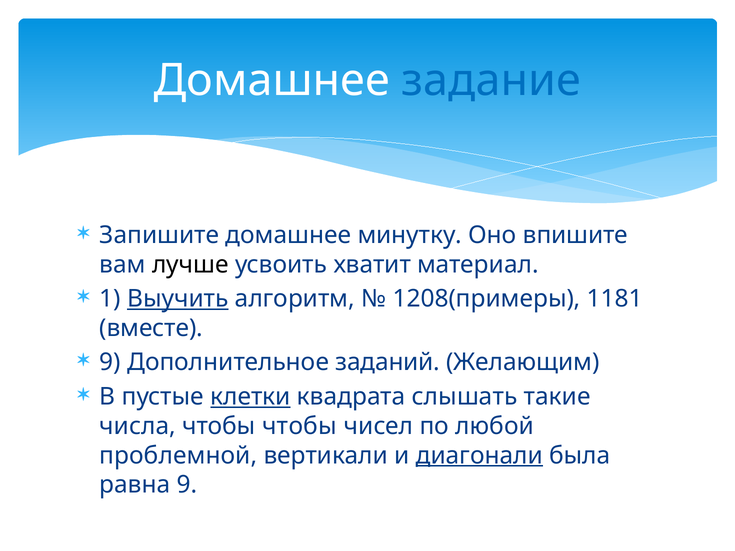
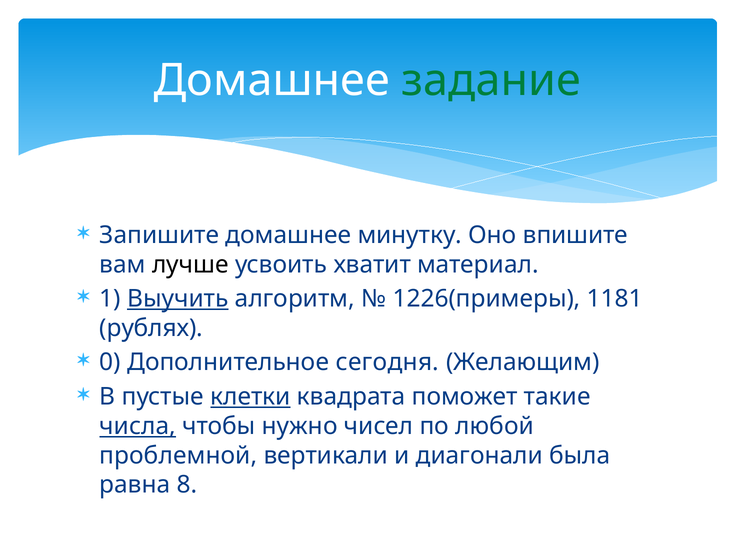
задание colour: blue -> green
1208(примеры: 1208(примеры -> 1226(примеры
вместе: вместе -> рублях
9 at (110, 363): 9 -> 0
заданий: заданий -> сегодня
слышать: слышать -> поможет
числа underline: none -> present
чтобы чтобы: чтобы -> нужно
диагонали underline: present -> none
равна 9: 9 -> 8
